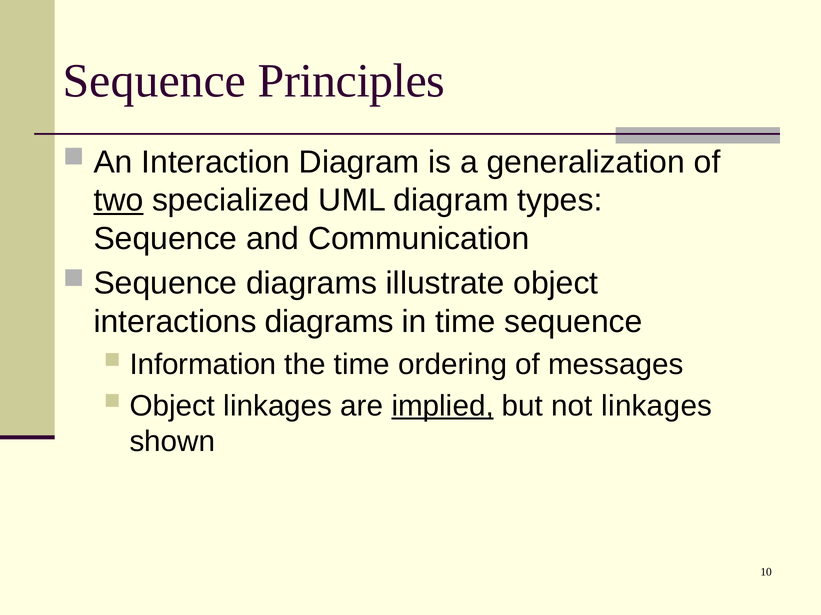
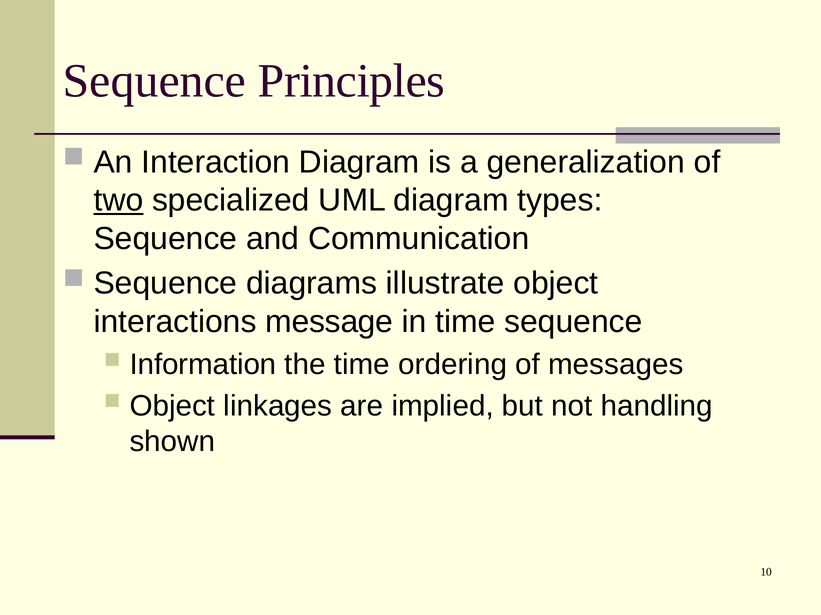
interactions diagrams: diagrams -> message
implied underline: present -> none
not linkages: linkages -> handling
